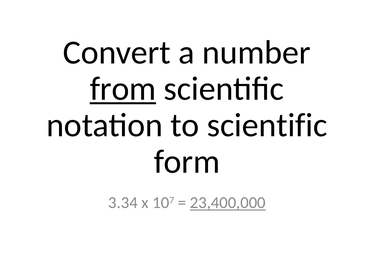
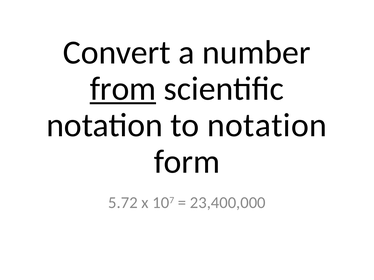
to scientific: scientific -> notation
3.34: 3.34 -> 5.72
23,400,000 underline: present -> none
